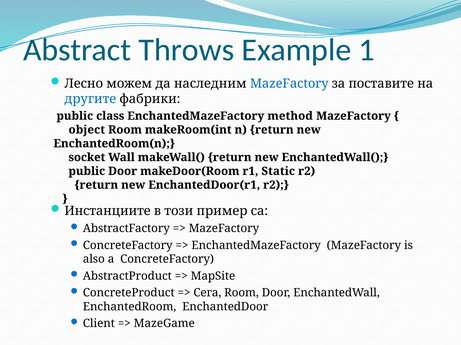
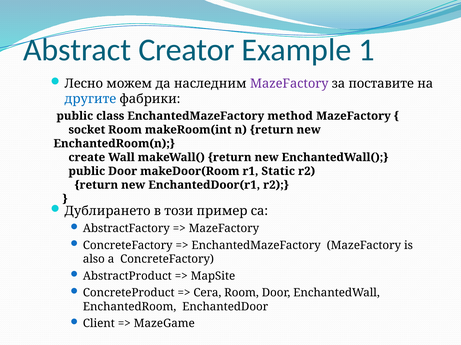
Throws: Throws -> Creator
MazeFactory at (289, 84) colour: blue -> purple
object: object -> socket
socket: socket -> create
Инстанциите: Инстанциите -> Дублирането
